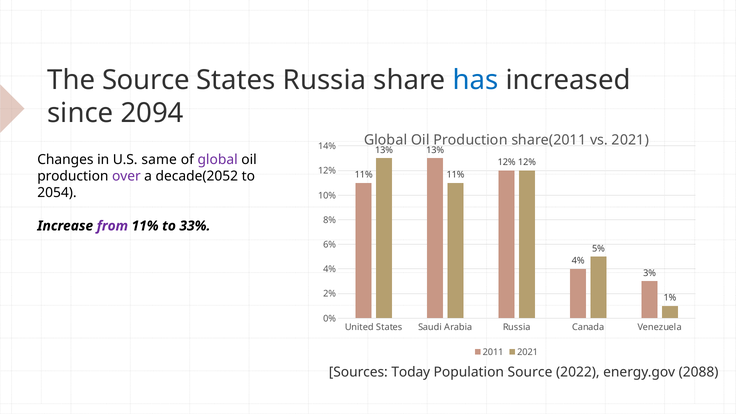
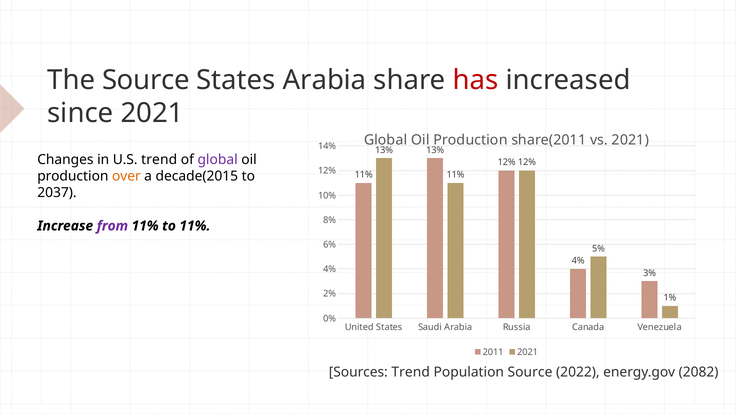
States Russia: Russia -> Arabia
has colour: blue -> red
since 2094: 2094 -> 2021
U.S same: same -> trend
over colour: purple -> orange
decade(2052: decade(2052 -> decade(2015
2054: 2054 -> 2037
to 33%: 33% -> 11%
Sources Today: Today -> Trend
2088: 2088 -> 2082
